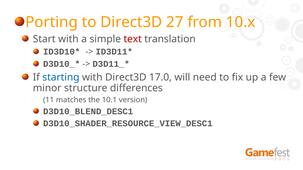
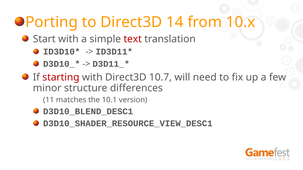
27: 27 -> 14
starting colour: blue -> red
17.0: 17.0 -> 10.7
